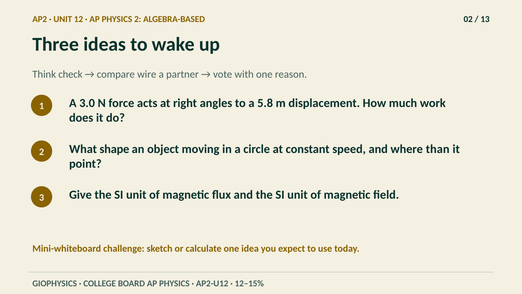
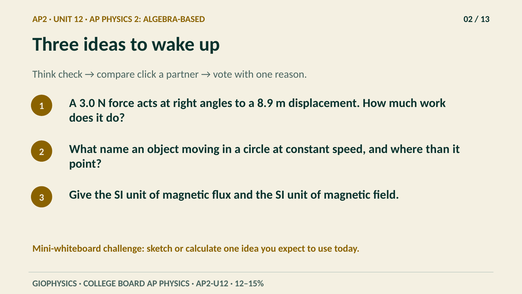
wire: wire -> click
5.8: 5.8 -> 8.9
shape: shape -> name
